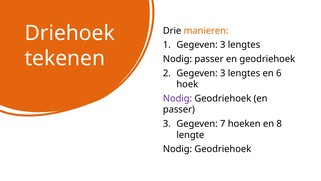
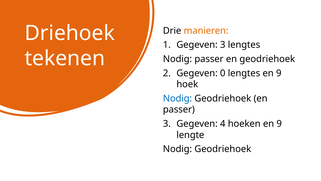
2 Gegeven 3: 3 -> 0
lengtes en 6: 6 -> 9
Nodig at (177, 98) colour: purple -> blue
7: 7 -> 4
hoeken en 8: 8 -> 9
